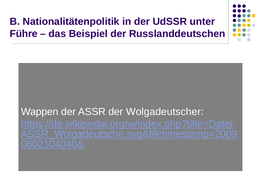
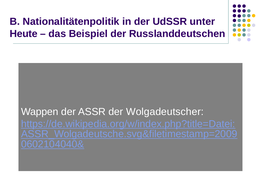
Führe: Führe -> Heute
